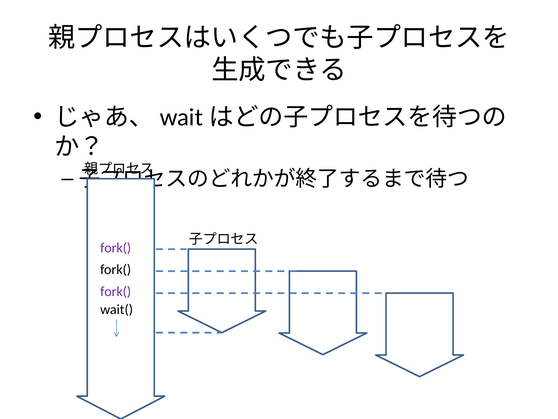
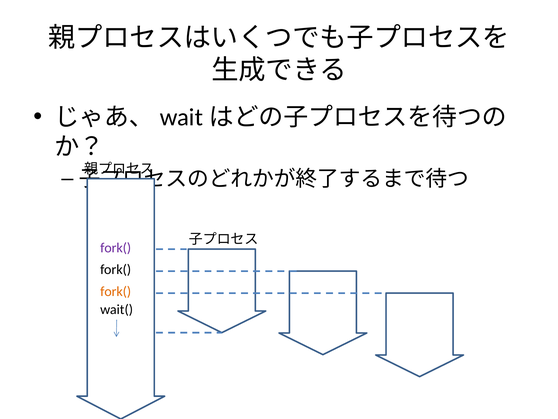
fork( at (116, 291) colour: purple -> orange
